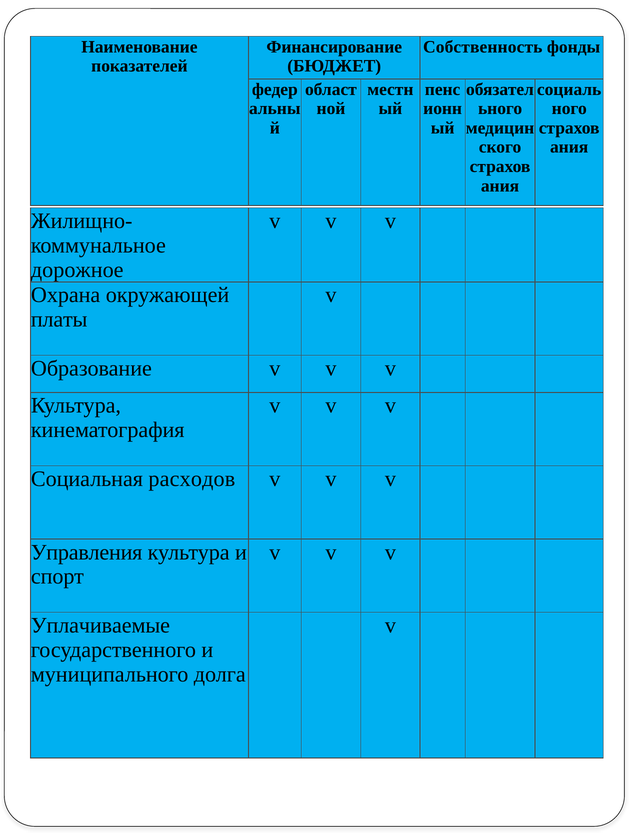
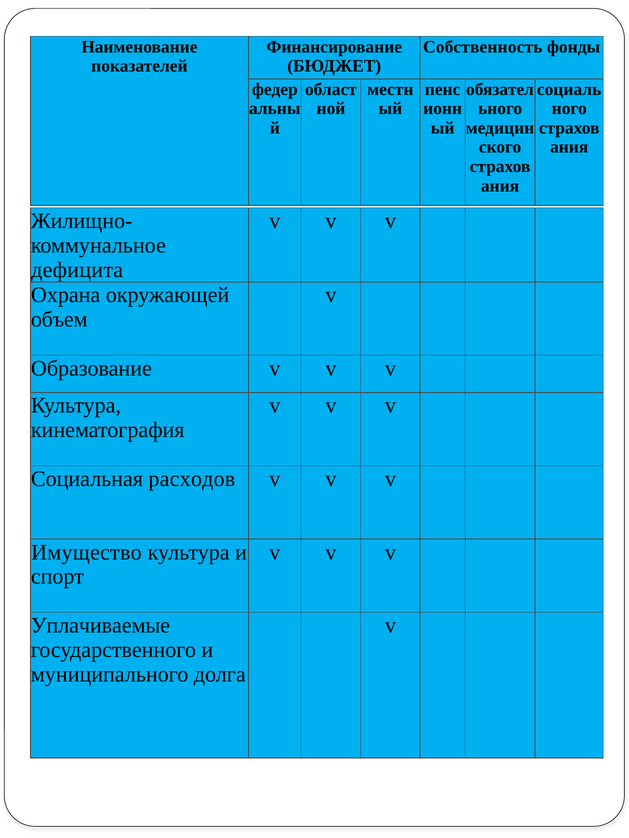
дорожное: дорожное -> дефицита
платы: платы -> объем
Управления: Управления -> Имущество
